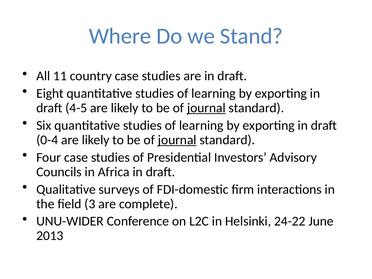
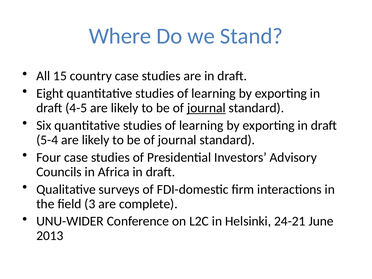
11: 11 -> 15
0-4: 0-4 -> 5-4
journal at (177, 140) underline: present -> none
24-22: 24-22 -> 24-21
